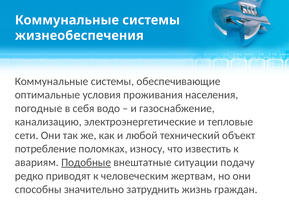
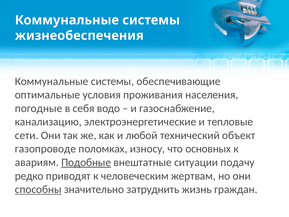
потребление: потребление -> газопроводе
известить: известить -> основных
способны underline: none -> present
